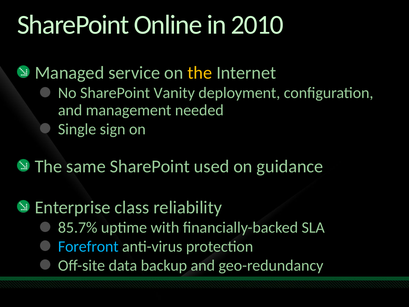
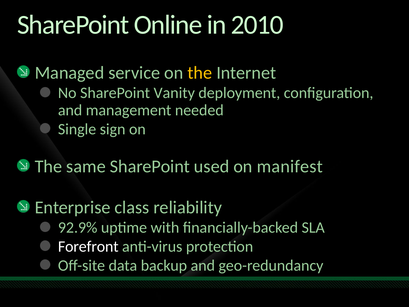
guidance: guidance -> manifest
85.7%: 85.7% -> 92.9%
Forefront colour: light blue -> white
